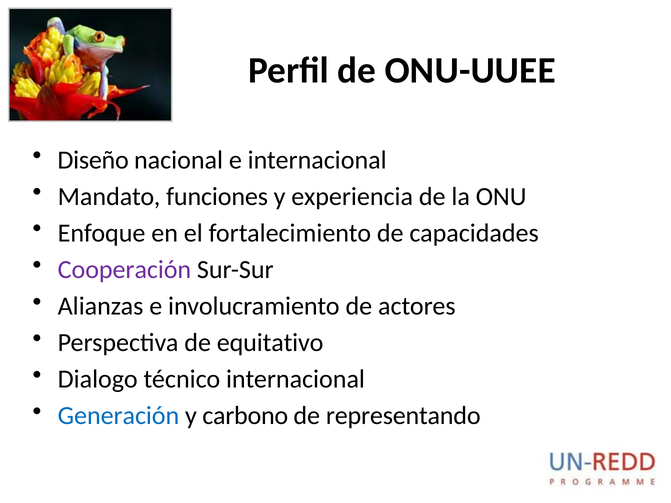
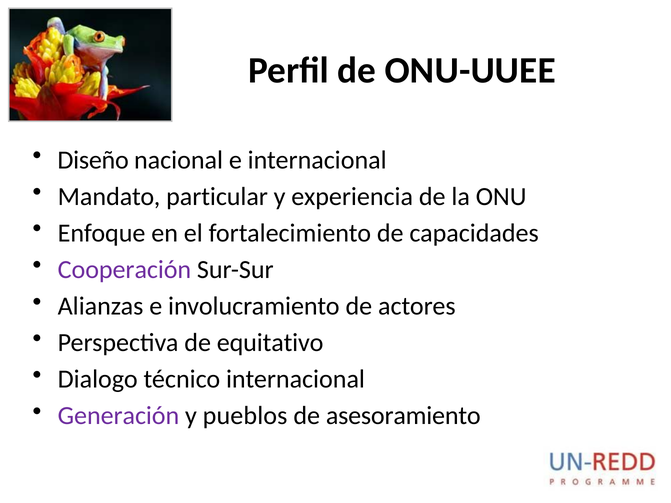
funciones: funciones -> particular
Generación colour: blue -> purple
carbono: carbono -> pueblos
representando: representando -> asesoramiento
